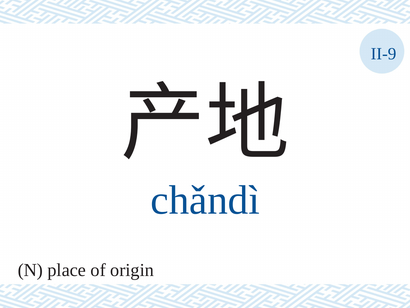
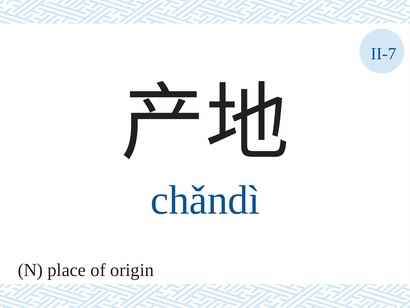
II-9: II-9 -> II-7
